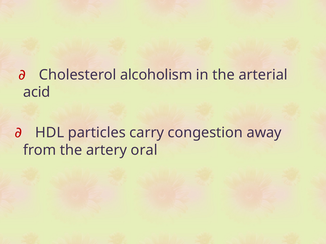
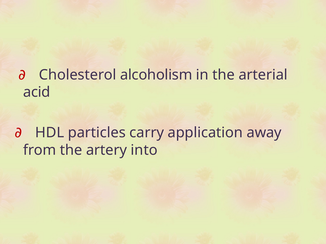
congestion: congestion -> application
oral: oral -> into
